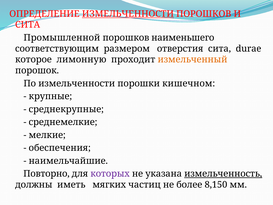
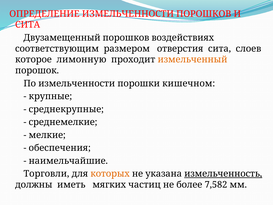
ИЗМЕЛЬЧЕННОСТИ at (128, 14) underline: present -> none
Промышленной: Промышленной -> Двузамещенный
наименьшего: наименьшего -> воздействиях
durae: durae -> слоев
Повторно: Повторно -> Торговли
которых colour: purple -> orange
8,150: 8,150 -> 7,582
